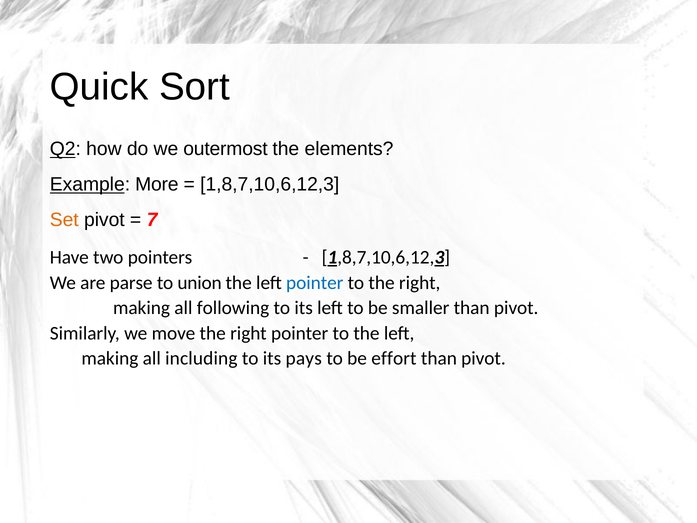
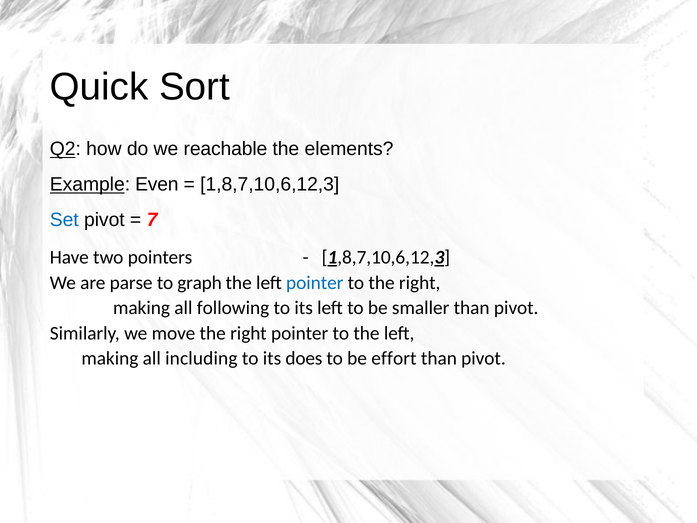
outermost: outermost -> reachable
More: More -> Even
Set colour: orange -> blue
union: union -> graph
pays: pays -> does
